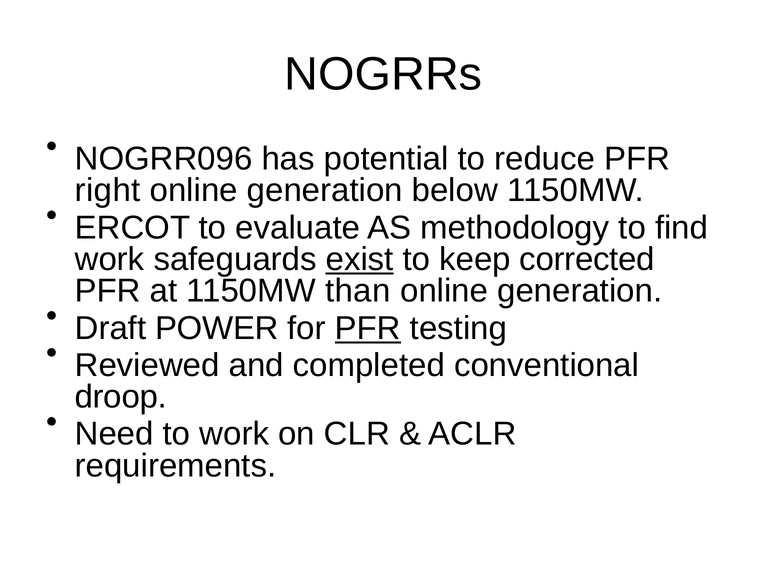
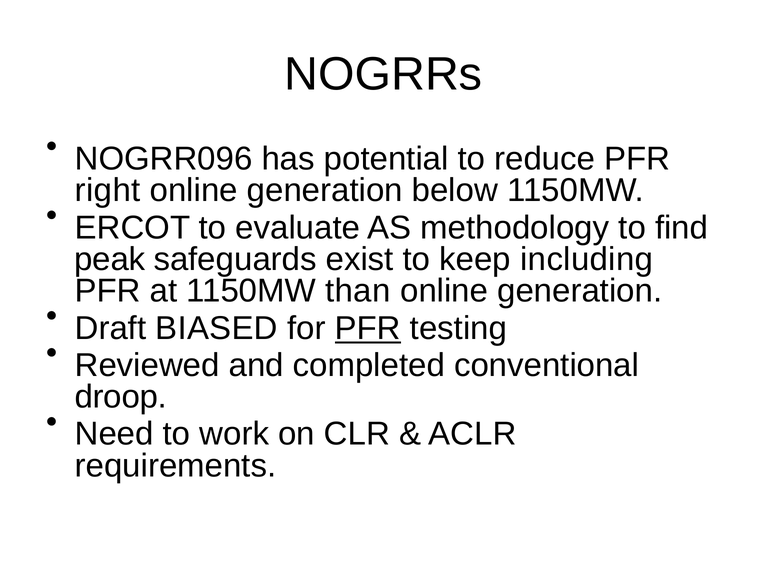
work at (110, 259): work -> peak
exist underline: present -> none
corrected: corrected -> including
POWER: POWER -> BIASED
